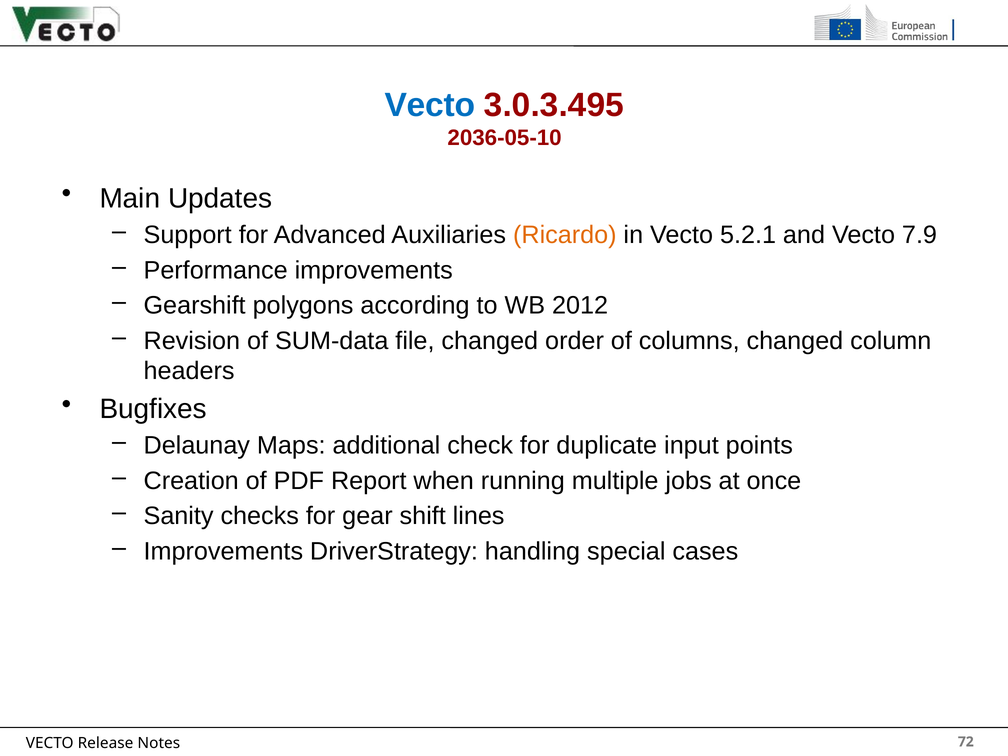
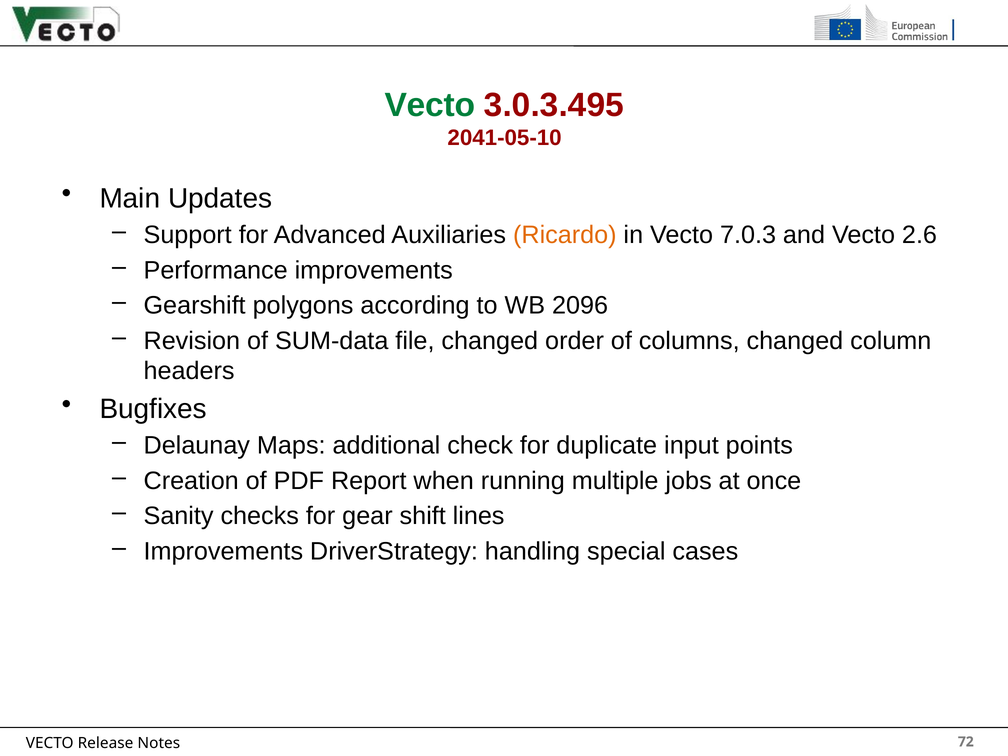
Vecto at (430, 105) colour: blue -> green
2036-05-10: 2036-05-10 -> 2041-05-10
5.2.1: 5.2.1 -> 7.0.3
7.9: 7.9 -> 2.6
2012: 2012 -> 2096
